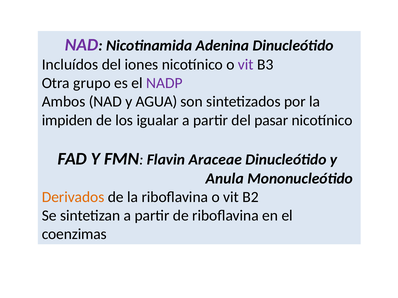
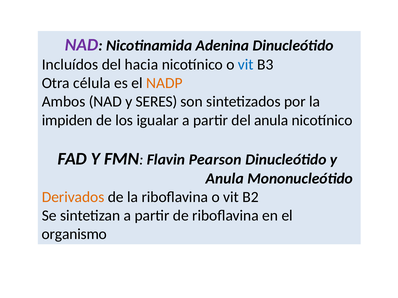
iones: iones -> hacia
vit at (246, 65) colour: purple -> blue
grupo: grupo -> célula
NADP colour: purple -> orange
AGUA: AGUA -> SERES
del pasar: pasar -> anula
Araceae: Araceae -> Pearson
coenzimas: coenzimas -> organismo
